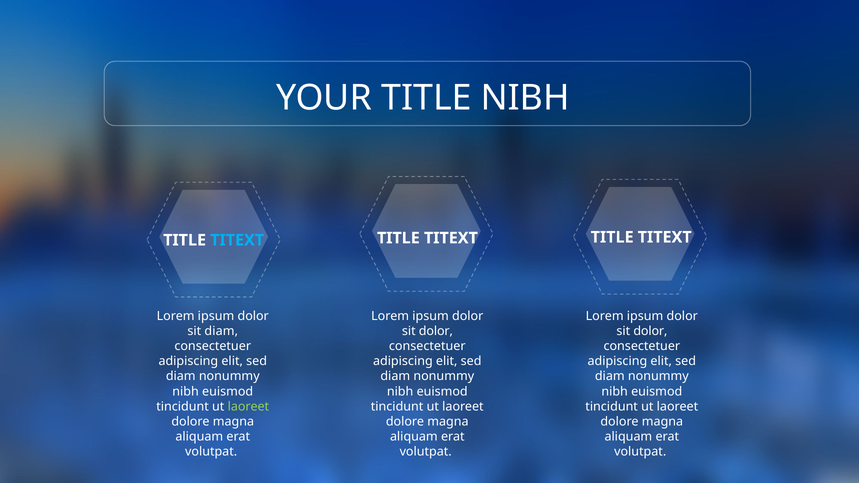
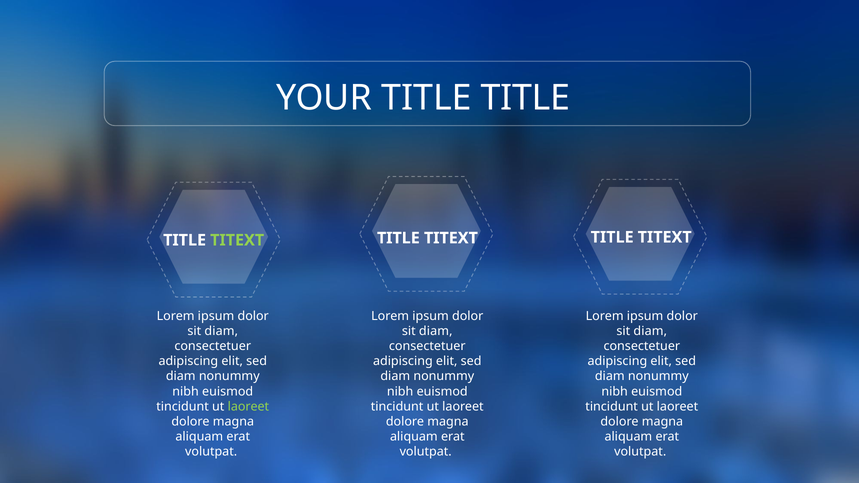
YOUR TITLE NIBH: NIBH -> TITLE
TITEXT at (237, 240) colour: light blue -> light green
dolor at (436, 331): dolor -> diam
dolor at (650, 331): dolor -> diam
